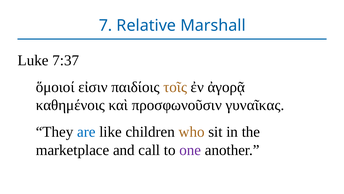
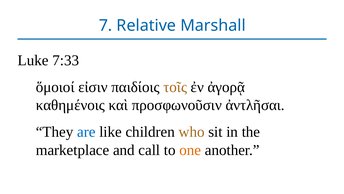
7:37: 7:37 -> 7:33
γυναῖκας: γυναῖκας -> ἀντλῆσαι
one colour: purple -> orange
